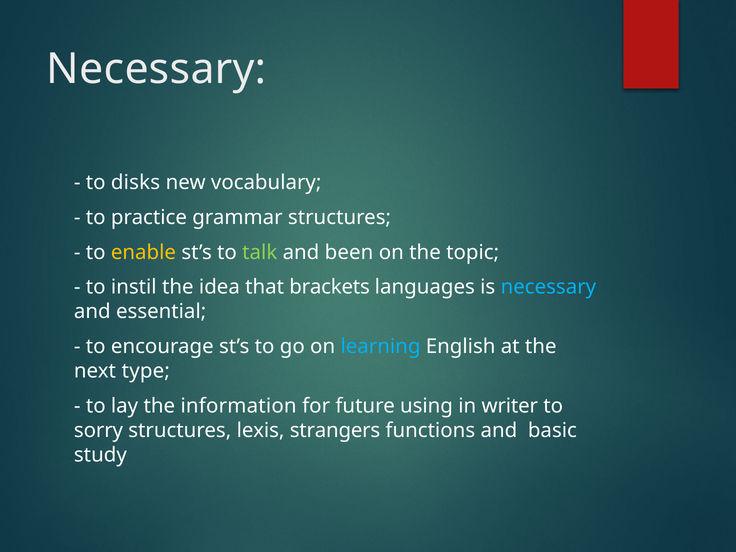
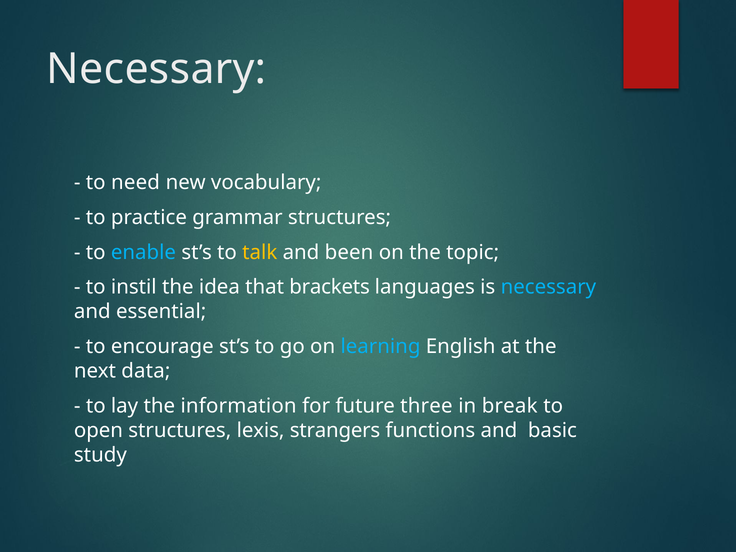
disks: disks -> need
enable colour: yellow -> light blue
talk colour: light green -> yellow
type: type -> data
using: using -> three
writer: writer -> break
sorry: sorry -> open
